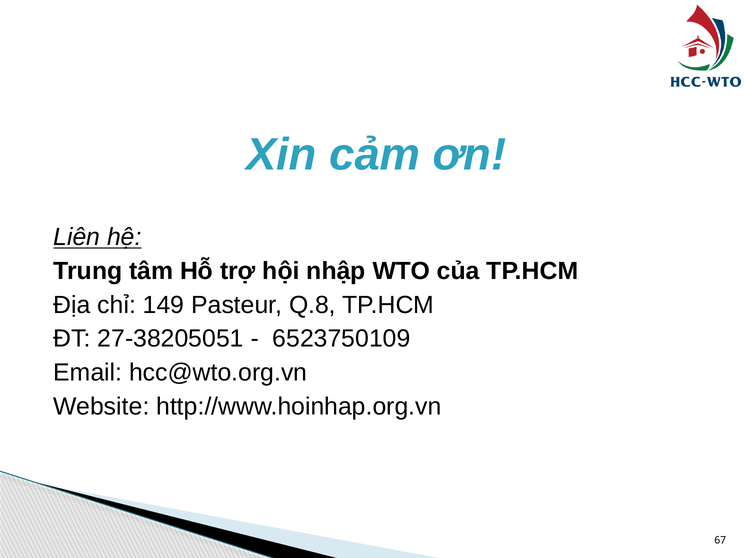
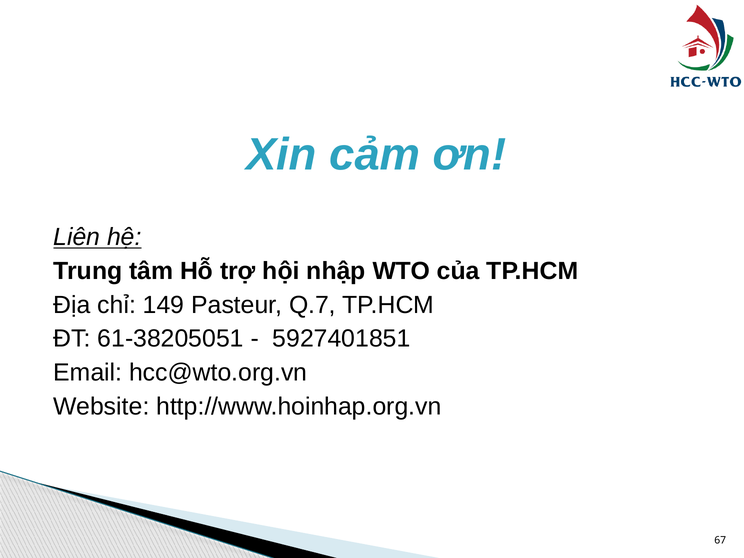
Q.8: Q.8 -> Q.7
27-38205051: 27-38205051 -> 61-38205051
6523750109: 6523750109 -> 5927401851
